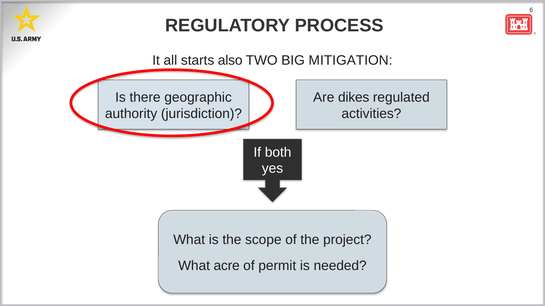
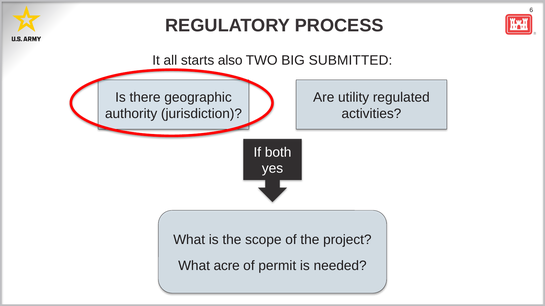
MITIGATION: MITIGATION -> SUBMITTED
dikes: dikes -> utility
